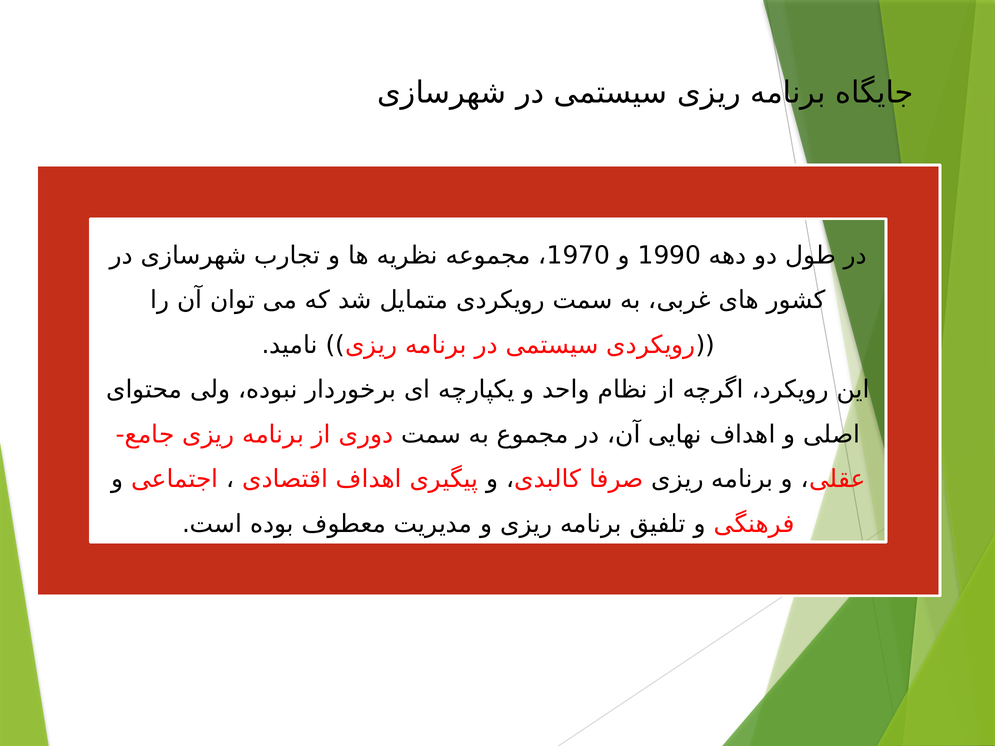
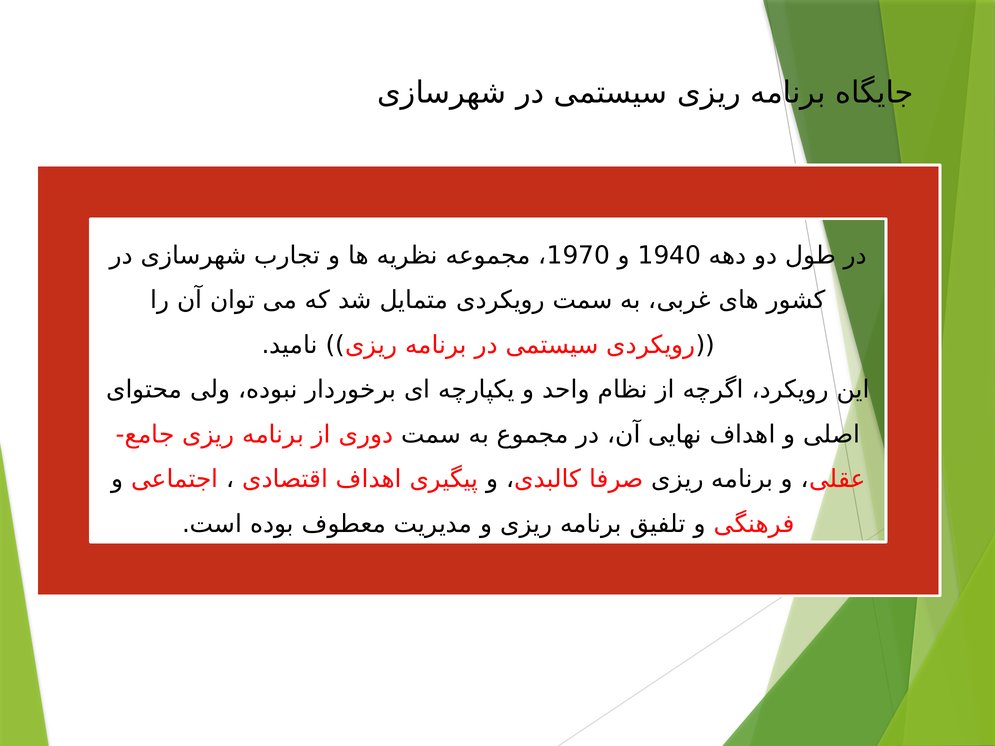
1990: 1990 -> 1940
